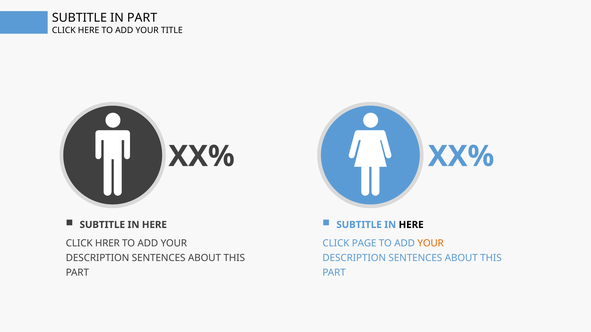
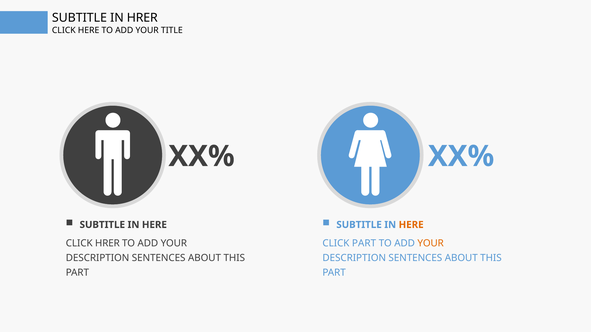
IN PART: PART -> HRER
HERE at (411, 225) colour: black -> orange
CLICK PAGE: PAGE -> PART
